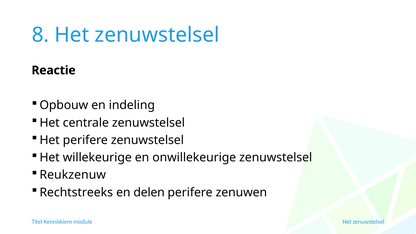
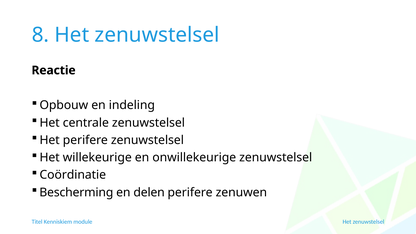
Reukzenuw: Reukzenuw -> Coördinatie
Rechtstreeks: Rechtstreeks -> Bescherming
